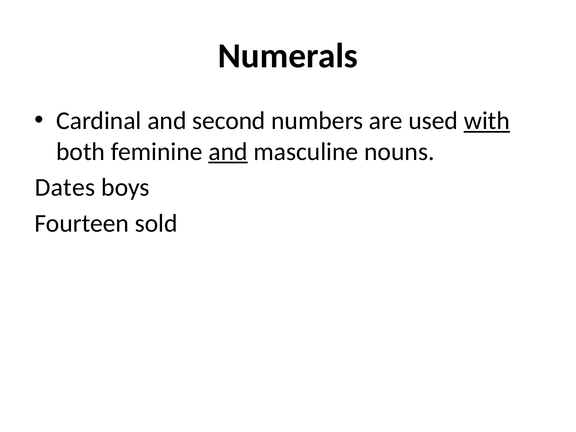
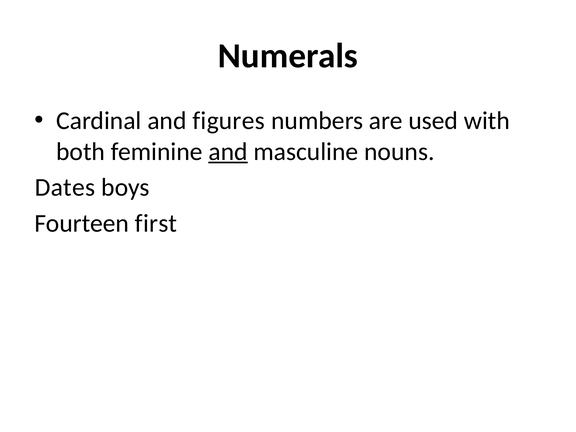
second: second -> figures
with underline: present -> none
sold: sold -> first
